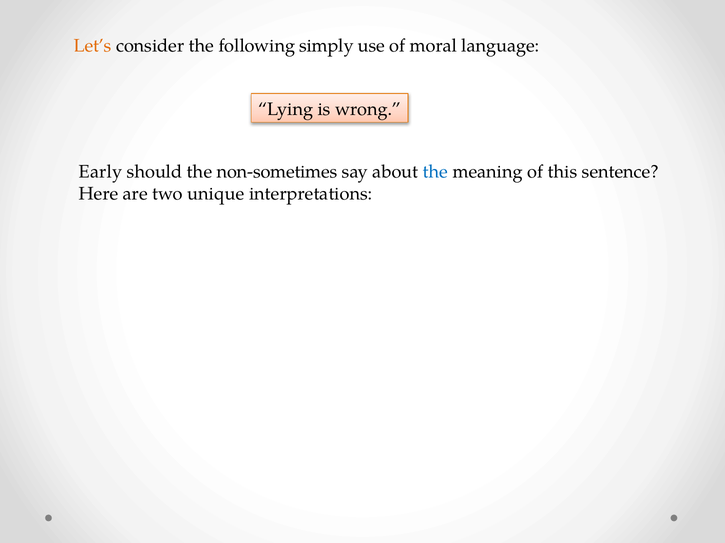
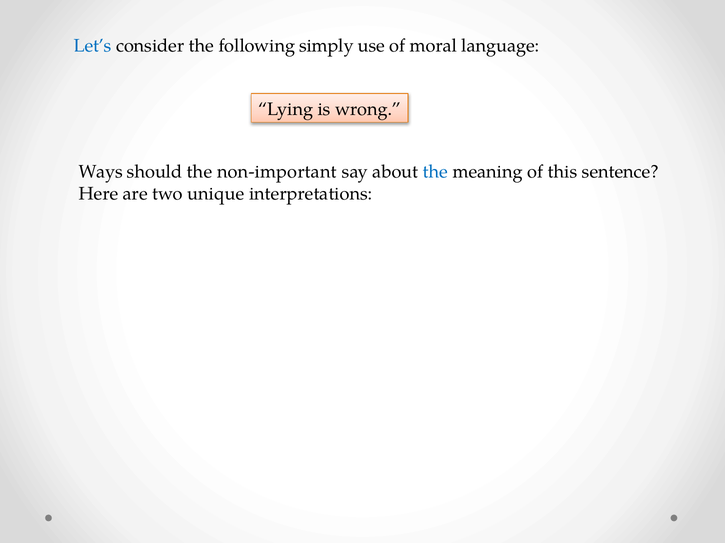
Let’s colour: orange -> blue
Early: Early -> Ways
non-sometimes: non-sometimes -> non-important
